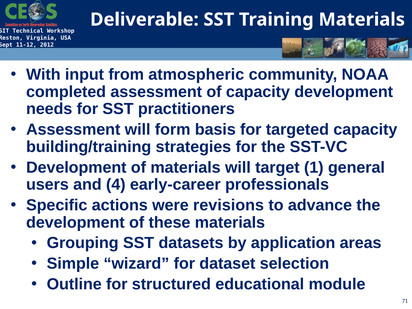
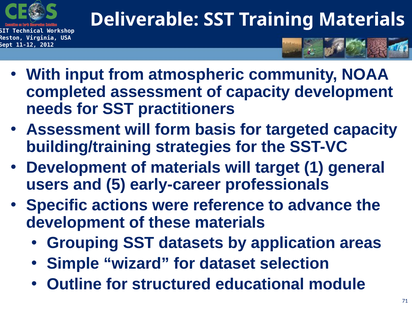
4: 4 -> 5
revisions: revisions -> reference
